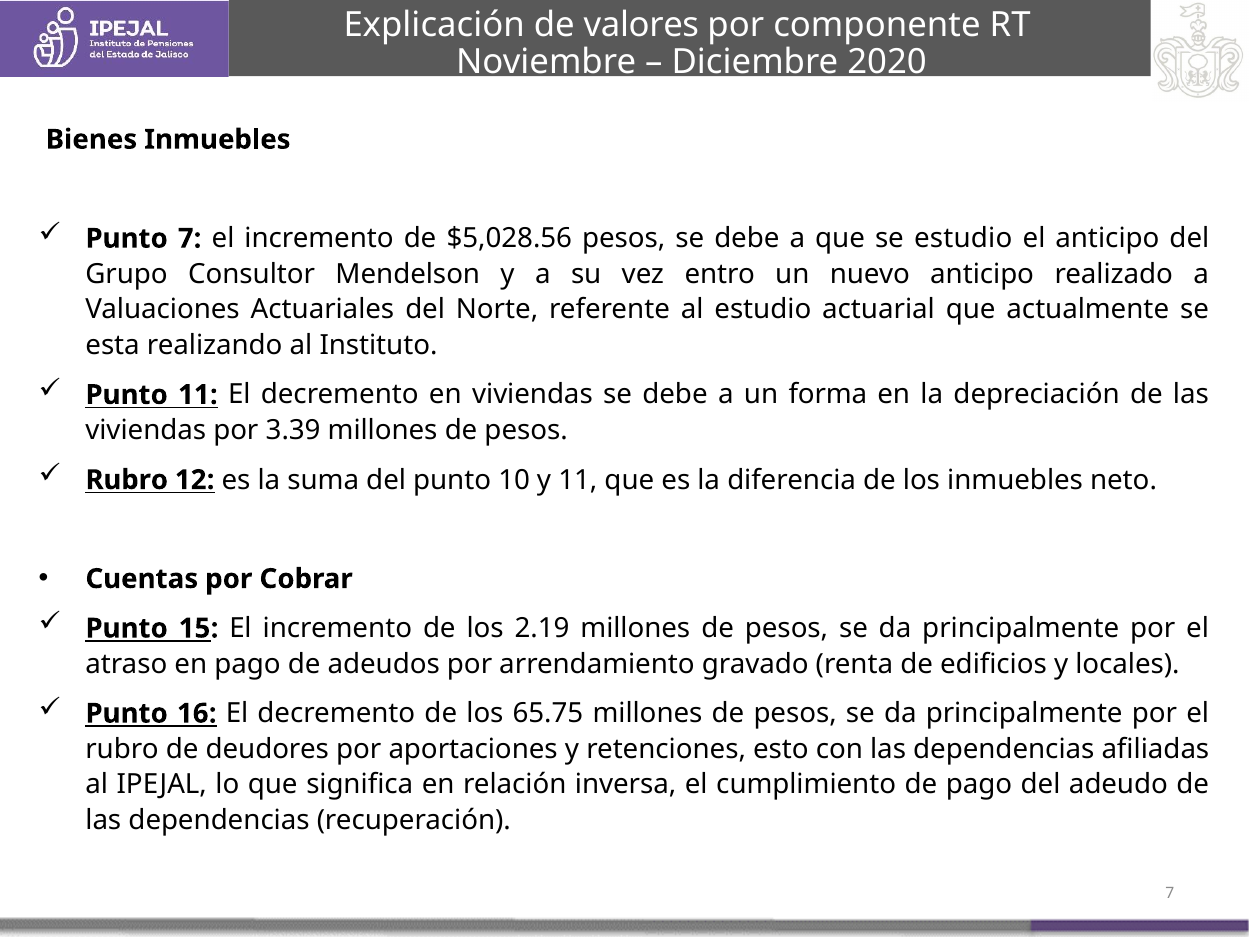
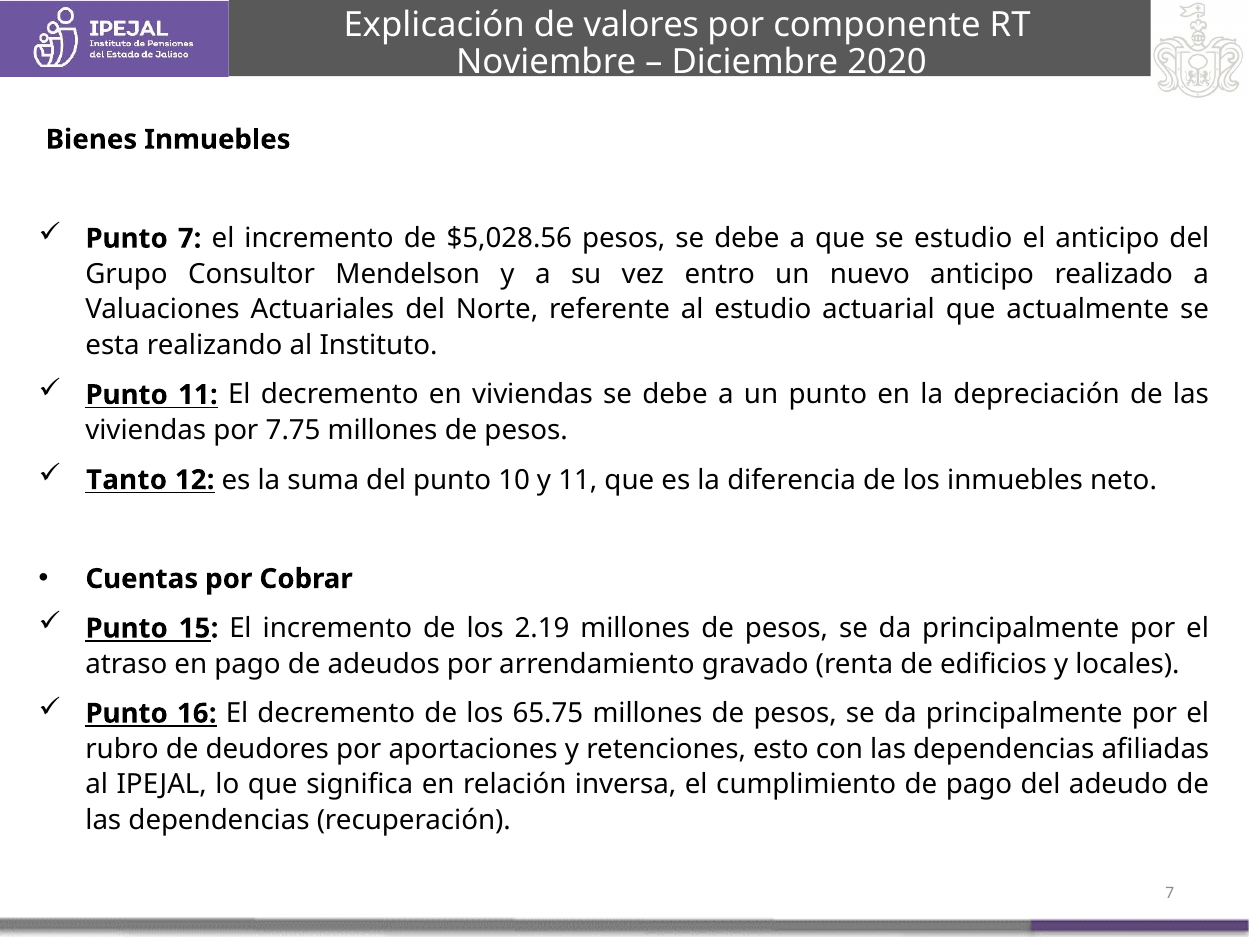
un forma: forma -> punto
3.39: 3.39 -> 7.75
Rubro at (127, 480): Rubro -> Tanto
